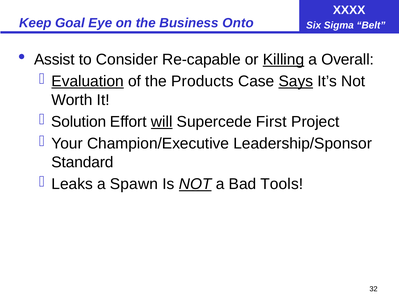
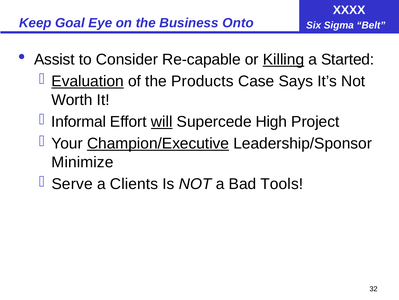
Overall: Overall -> Started
Says underline: present -> none
Solution: Solution -> Informal
First: First -> High
Champion/Executive underline: none -> present
Standard: Standard -> Minimize
Leaks: Leaks -> Serve
Spawn: Spawn -> Clients
NOT at (195, 184) underline: present -> none
